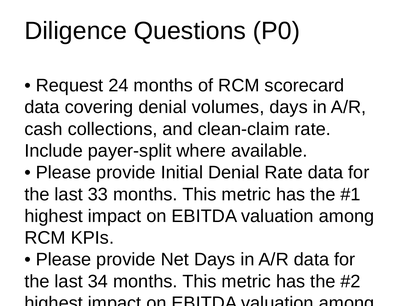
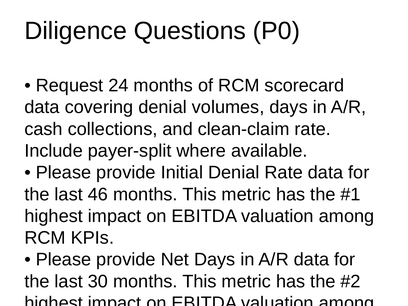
33: 33 -> 46
34: 34 -> 30
